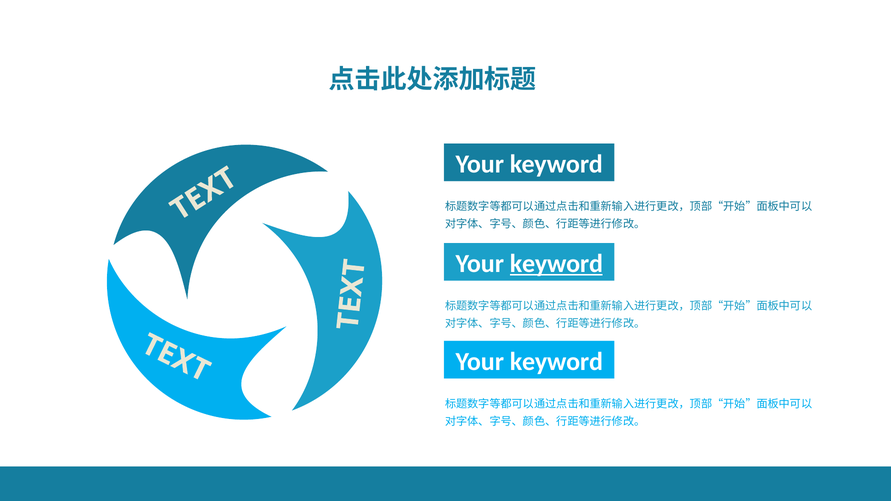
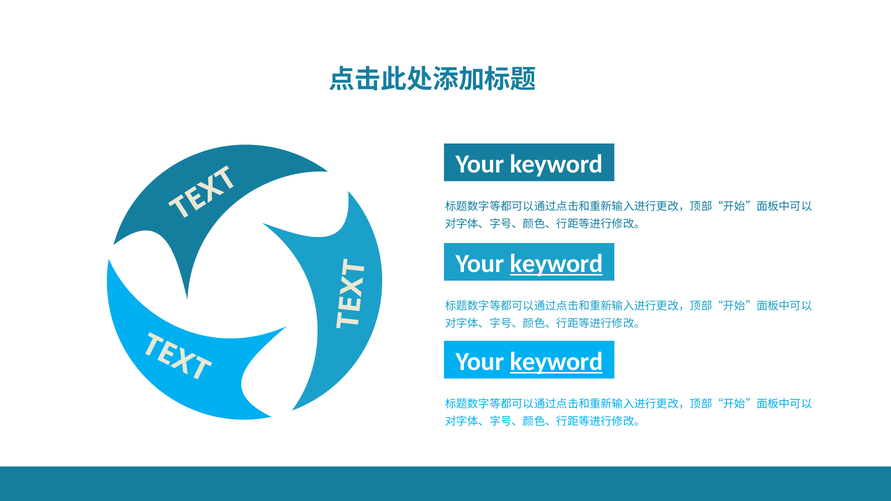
keyword at (556, 362) underline: none -> present
